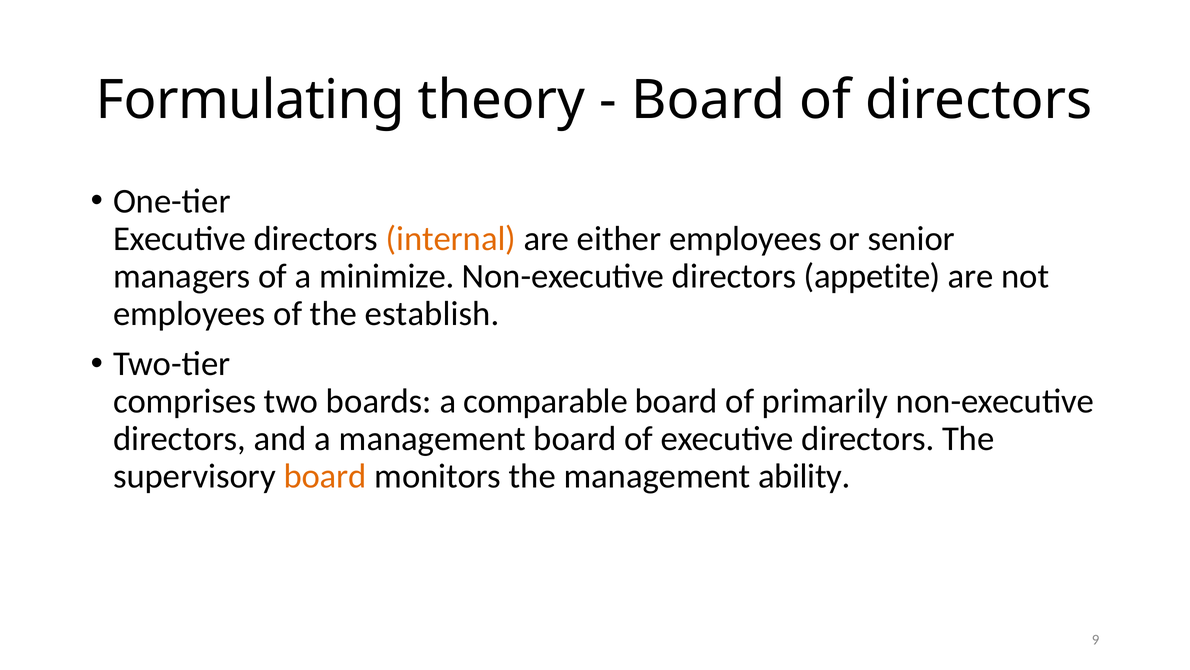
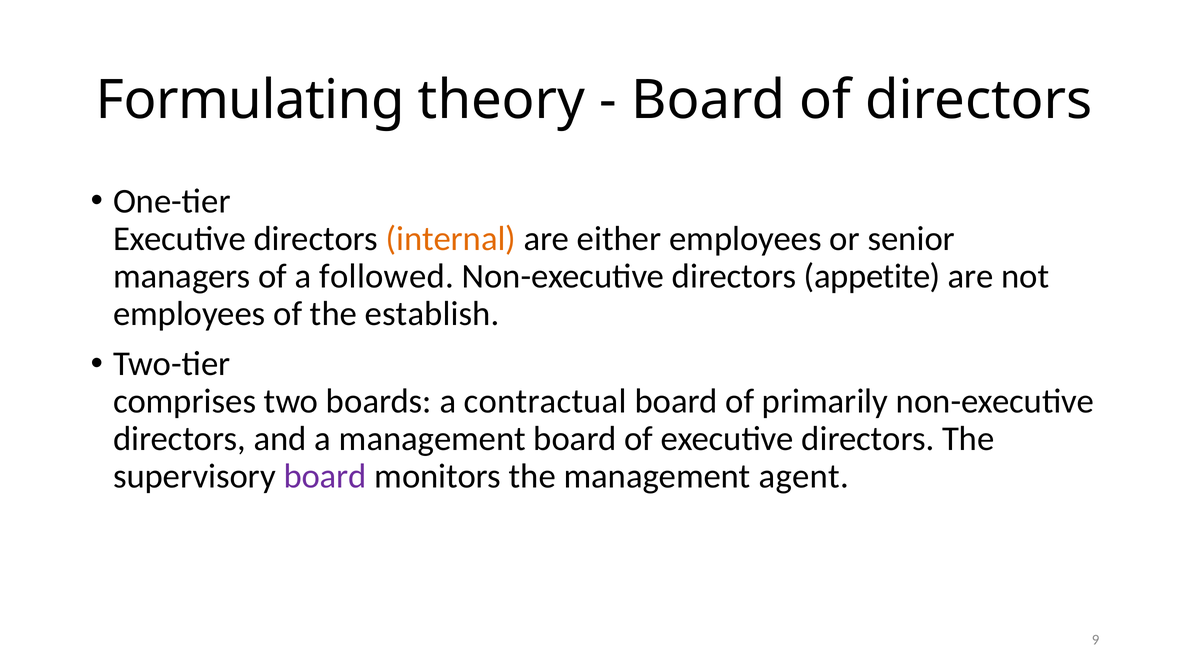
minimize: minimize -> followed
comparable: comparable -> contractual
board at (325, 476) colour: orange -> purple
ability: ability -> agent
